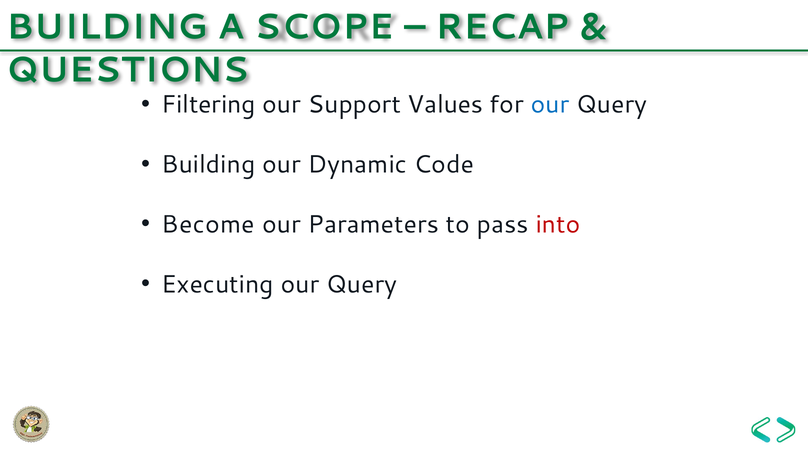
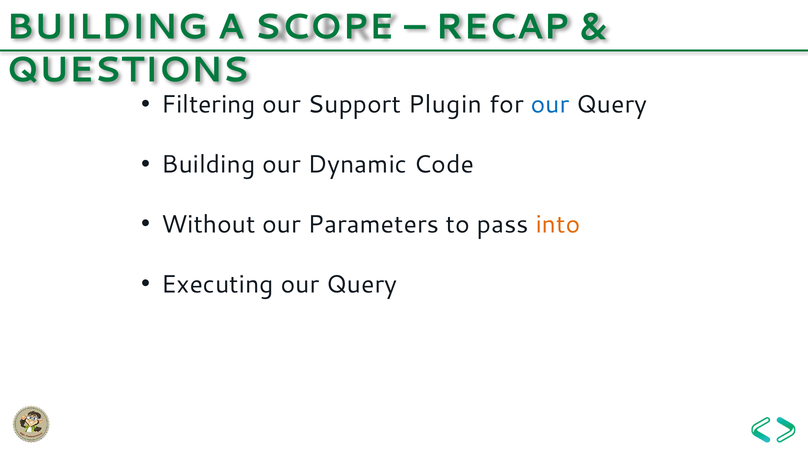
Values: Values -> Plugin
Become: Become -> Without
into colour: red -> orange
